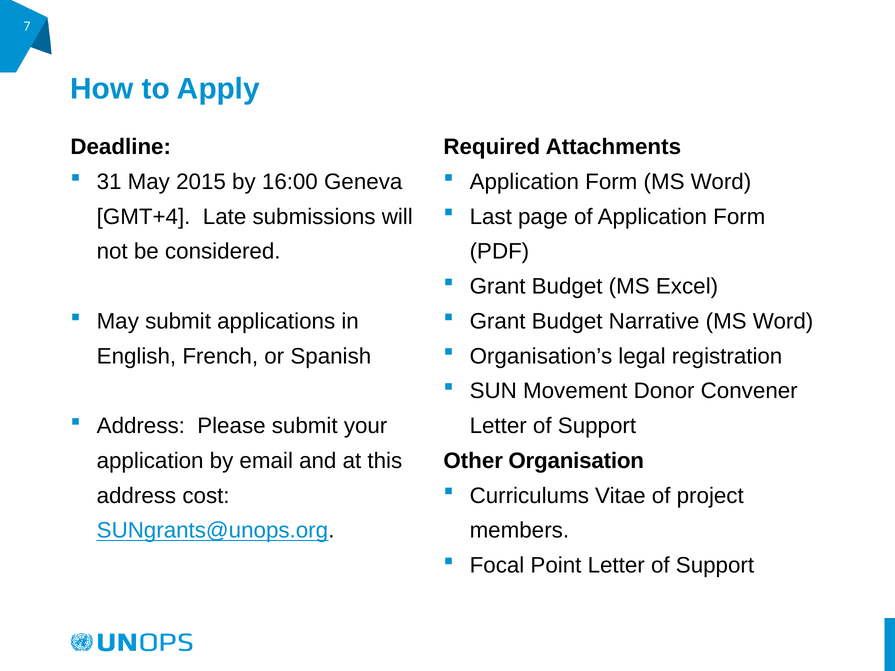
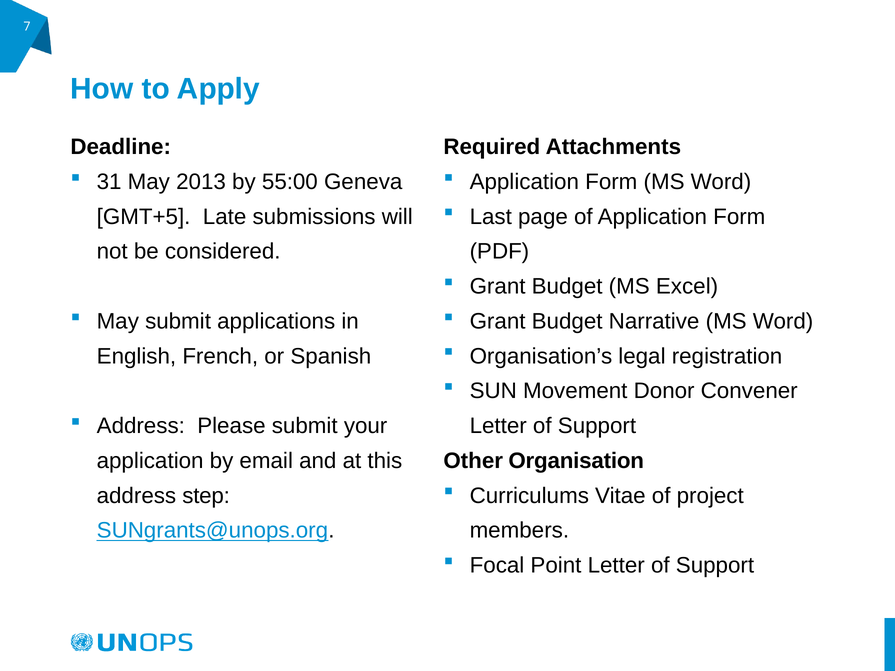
2015: 2015 -> 2013
16:00: 16:00 -> 55:00
GMT+4: GMT+4 -> GMT+5
cost: cost -> step
